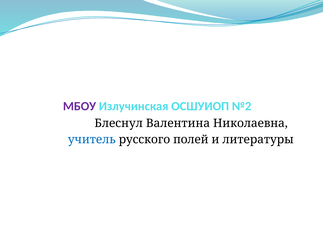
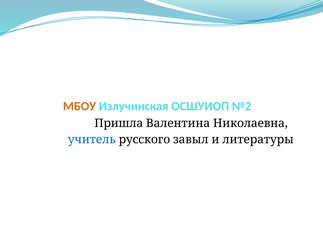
МБОУ colour: purple -> orange
Блеснул: Блеснул -> Пришла
полей: полей -> завыл
